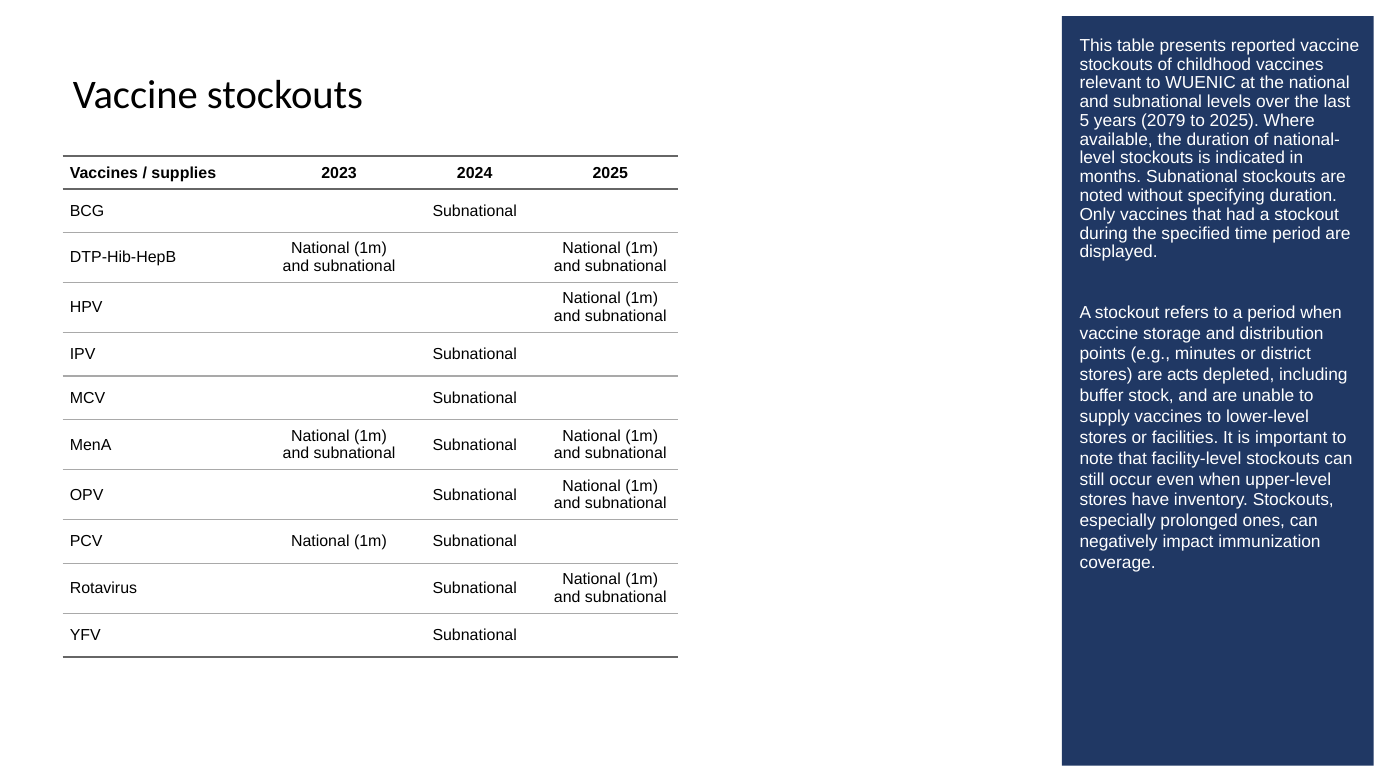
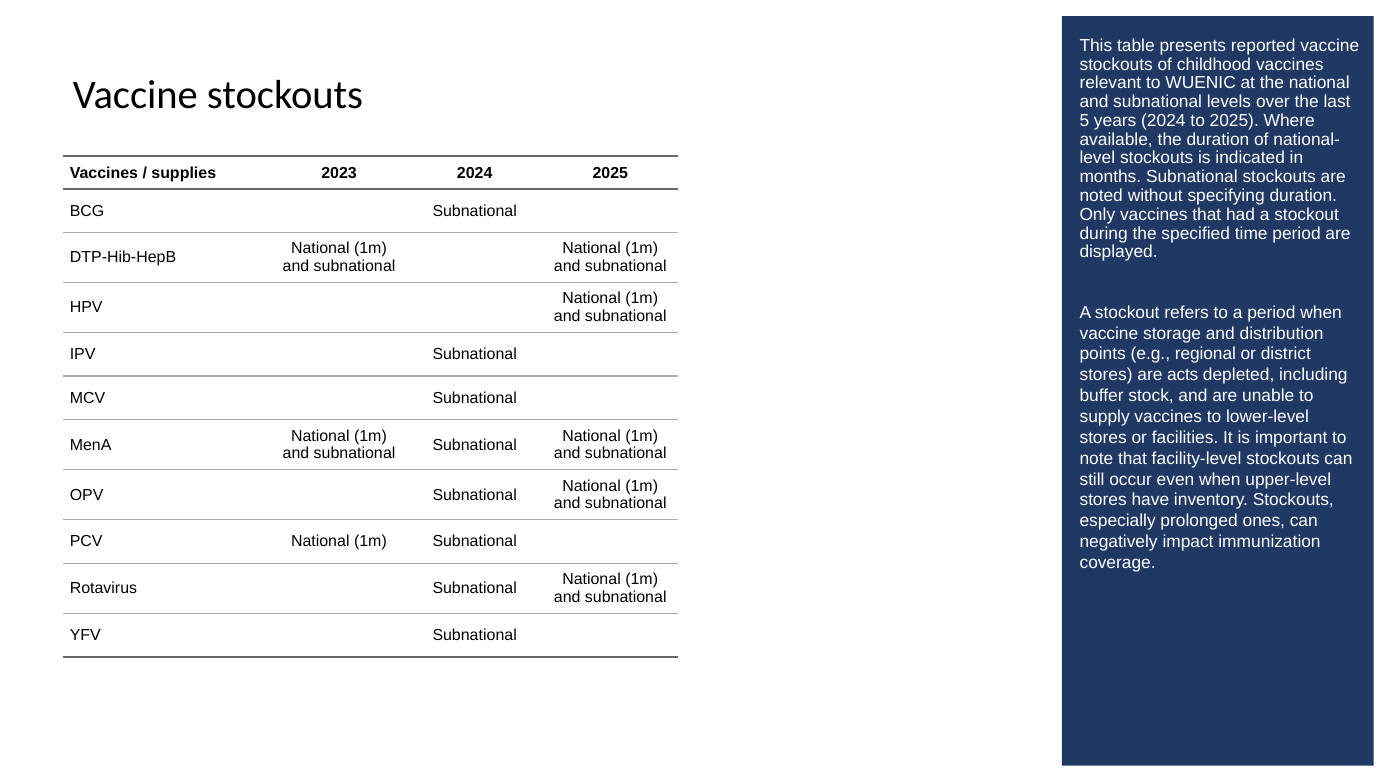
years 2079: 2079 -> 2024
minutes: minutes -> regional
